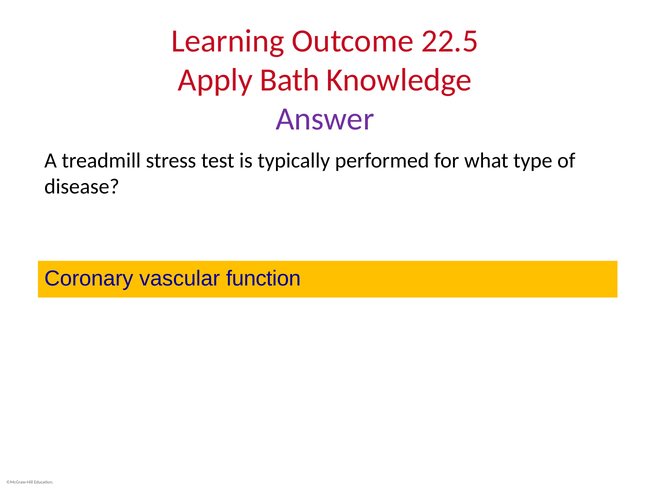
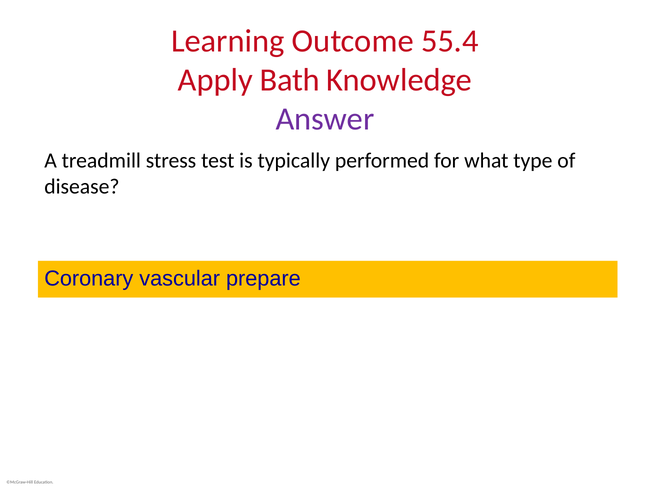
22.5: 22.5 -> 55.4
function: function -> prepare
